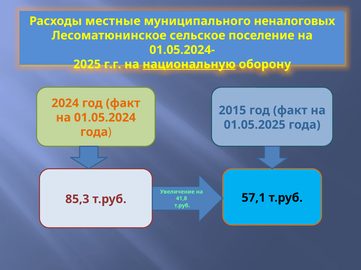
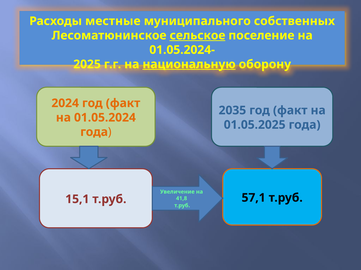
неналоговых: неналоговых -> собственных
сельское underline: none -> present
2015: 2015 -> 2035
85,3: 85,3 -> 15,1
